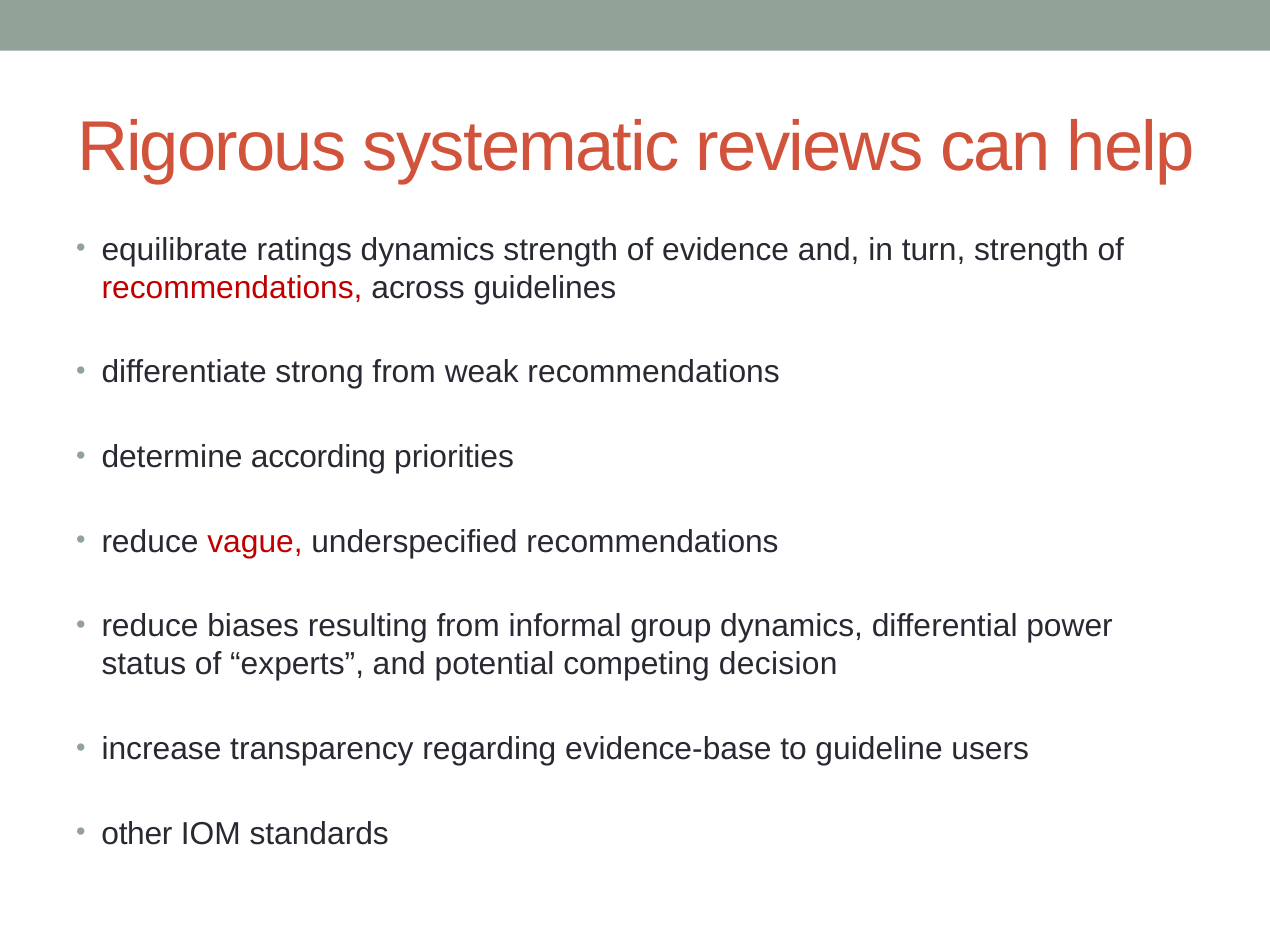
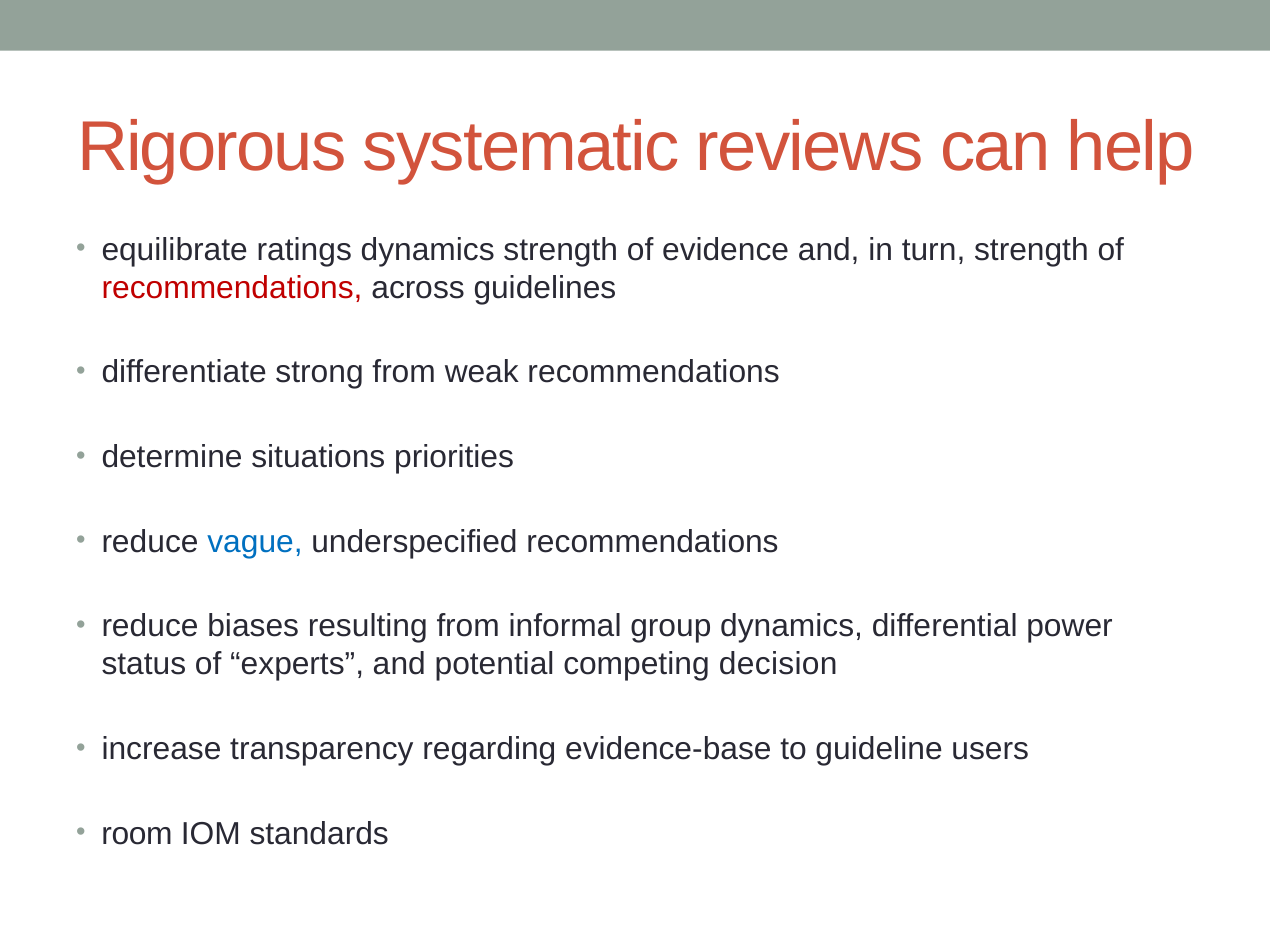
according: according -> situations
vague colour: red -> blue
other: other -> room
